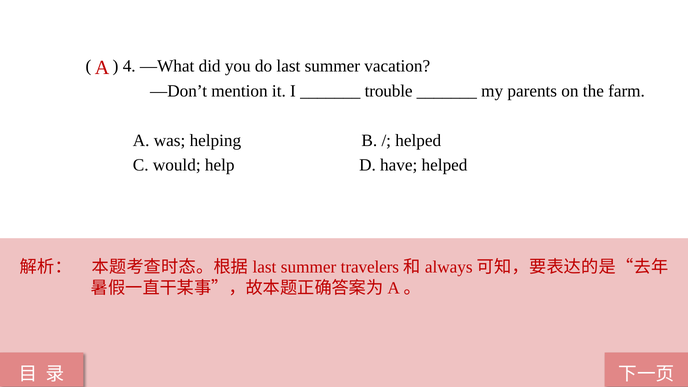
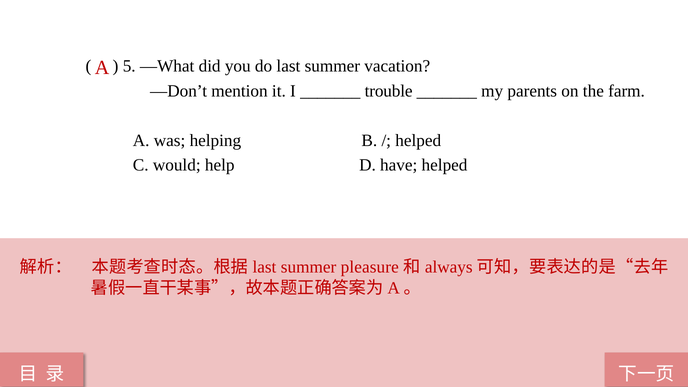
4: 4 -> 5
travelers: travelers -> pleasure
